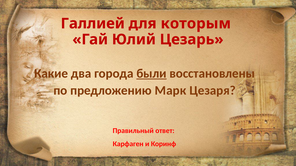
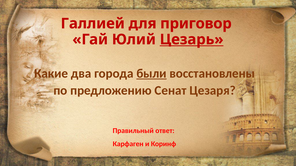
которым: которым -> приговор
Цезарь underline: none -> present
Марк: Марк -> Сенат
